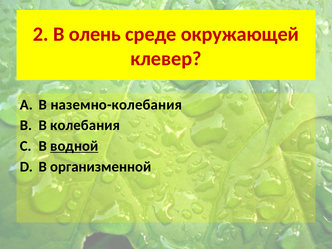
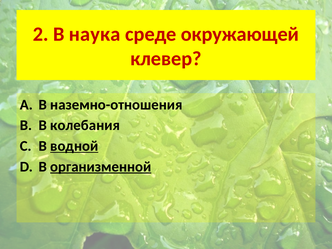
олень: олень -> наука
наземно-колебания: наземно-колебания -> наземно-отношения
организменной underline: none -> present
